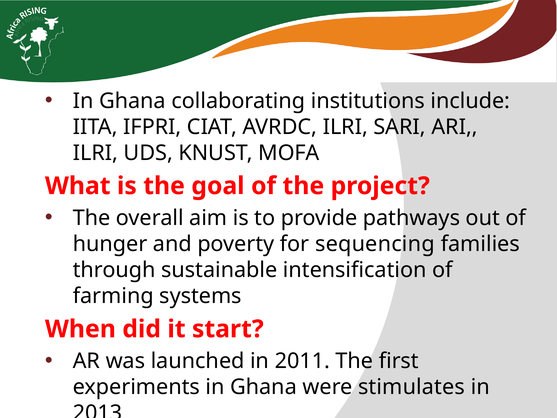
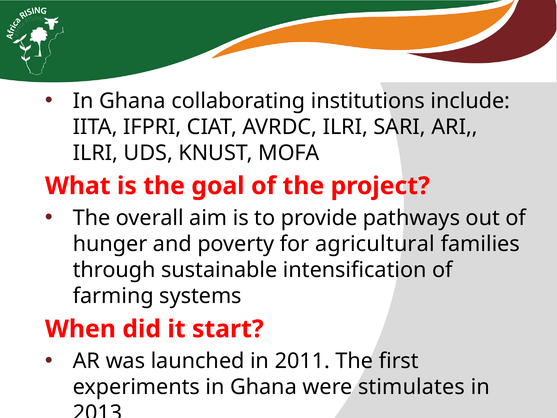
sequencing: sequencing -> agricultural
